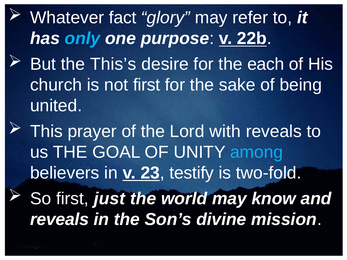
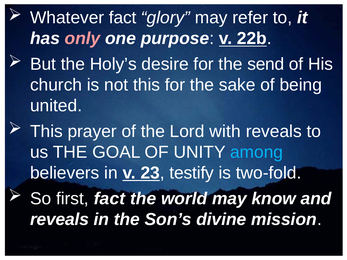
only colour: light blue -> pink
This’s: This’s -> Holy’s
each: each -> send
not first: first -> this
first just: just -> fact
